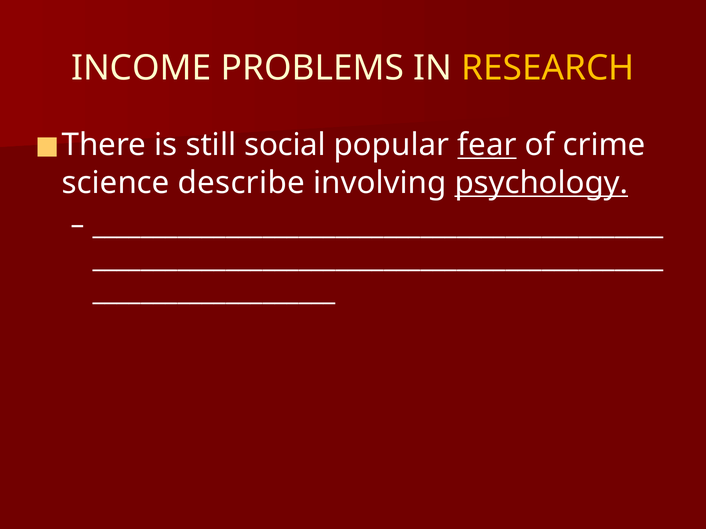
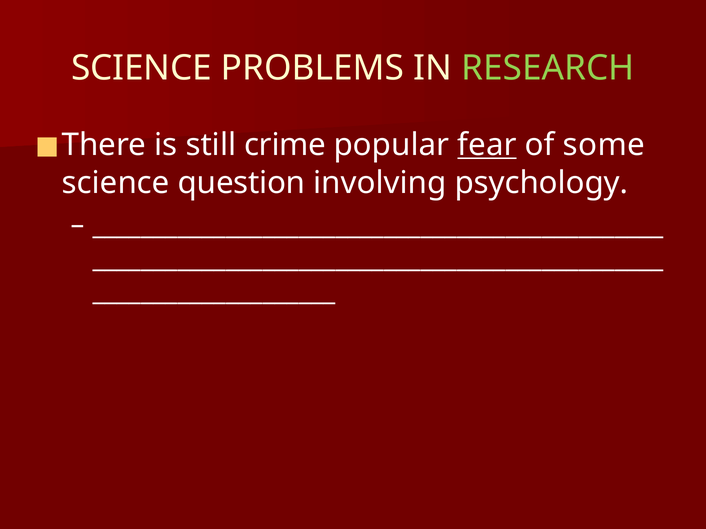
INCOME at (141, 68): INCOME -> SCIENCE
RESEARCH colour: yellow -> light green
social: social -> crime
crime: crime -> some
describe: describe -> question
psychology underline: present -> none
